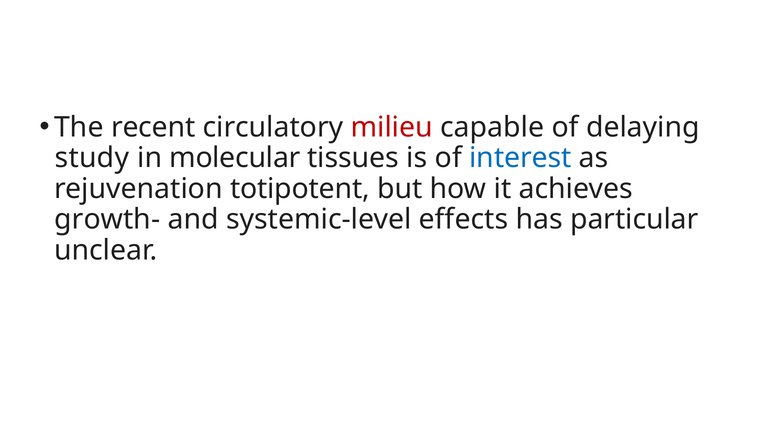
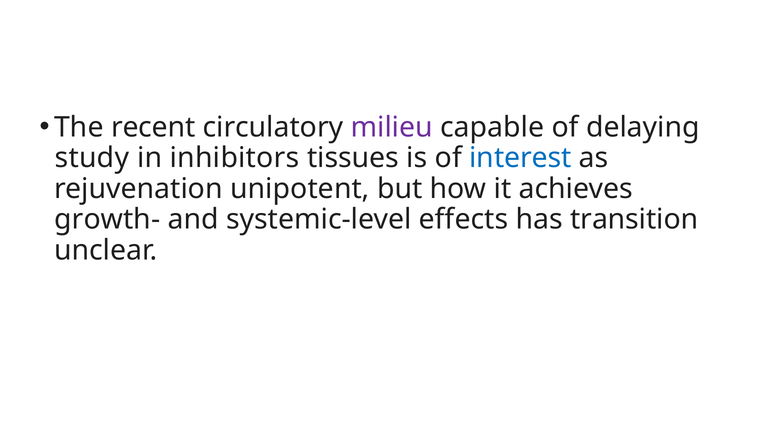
milieu colour: red -> purple
molecular: molecular -> inhibitors
totipotent: totipotent -> unipotent
particular: particular -> transition
